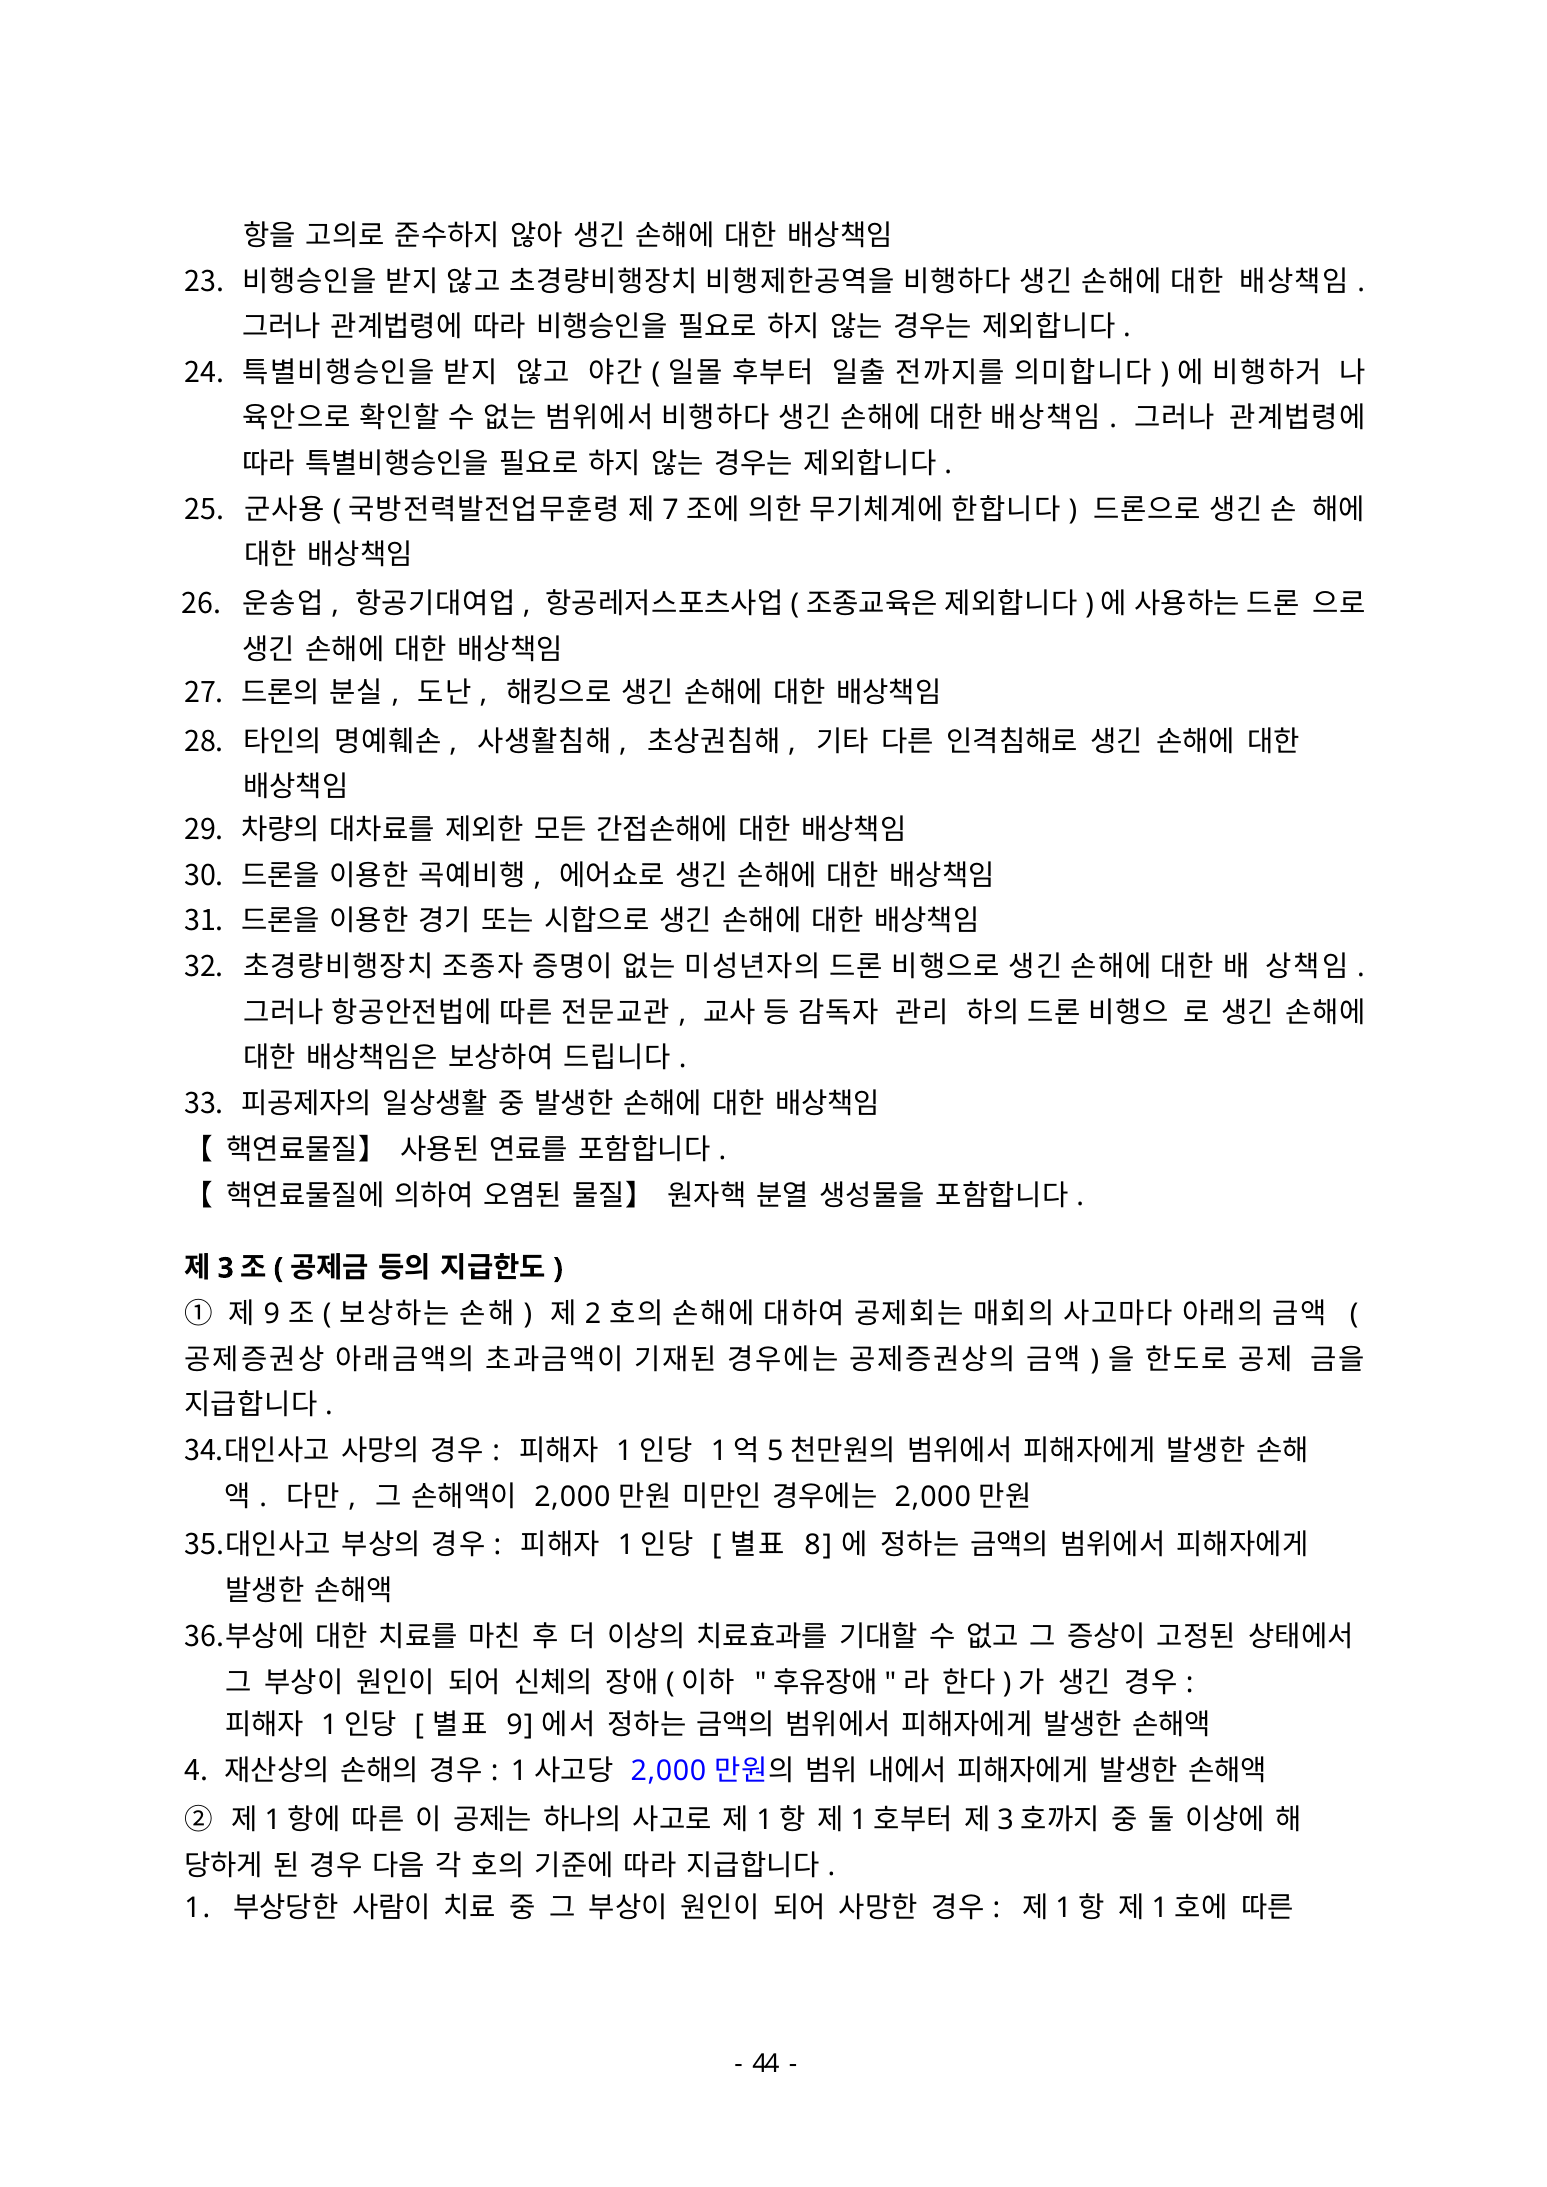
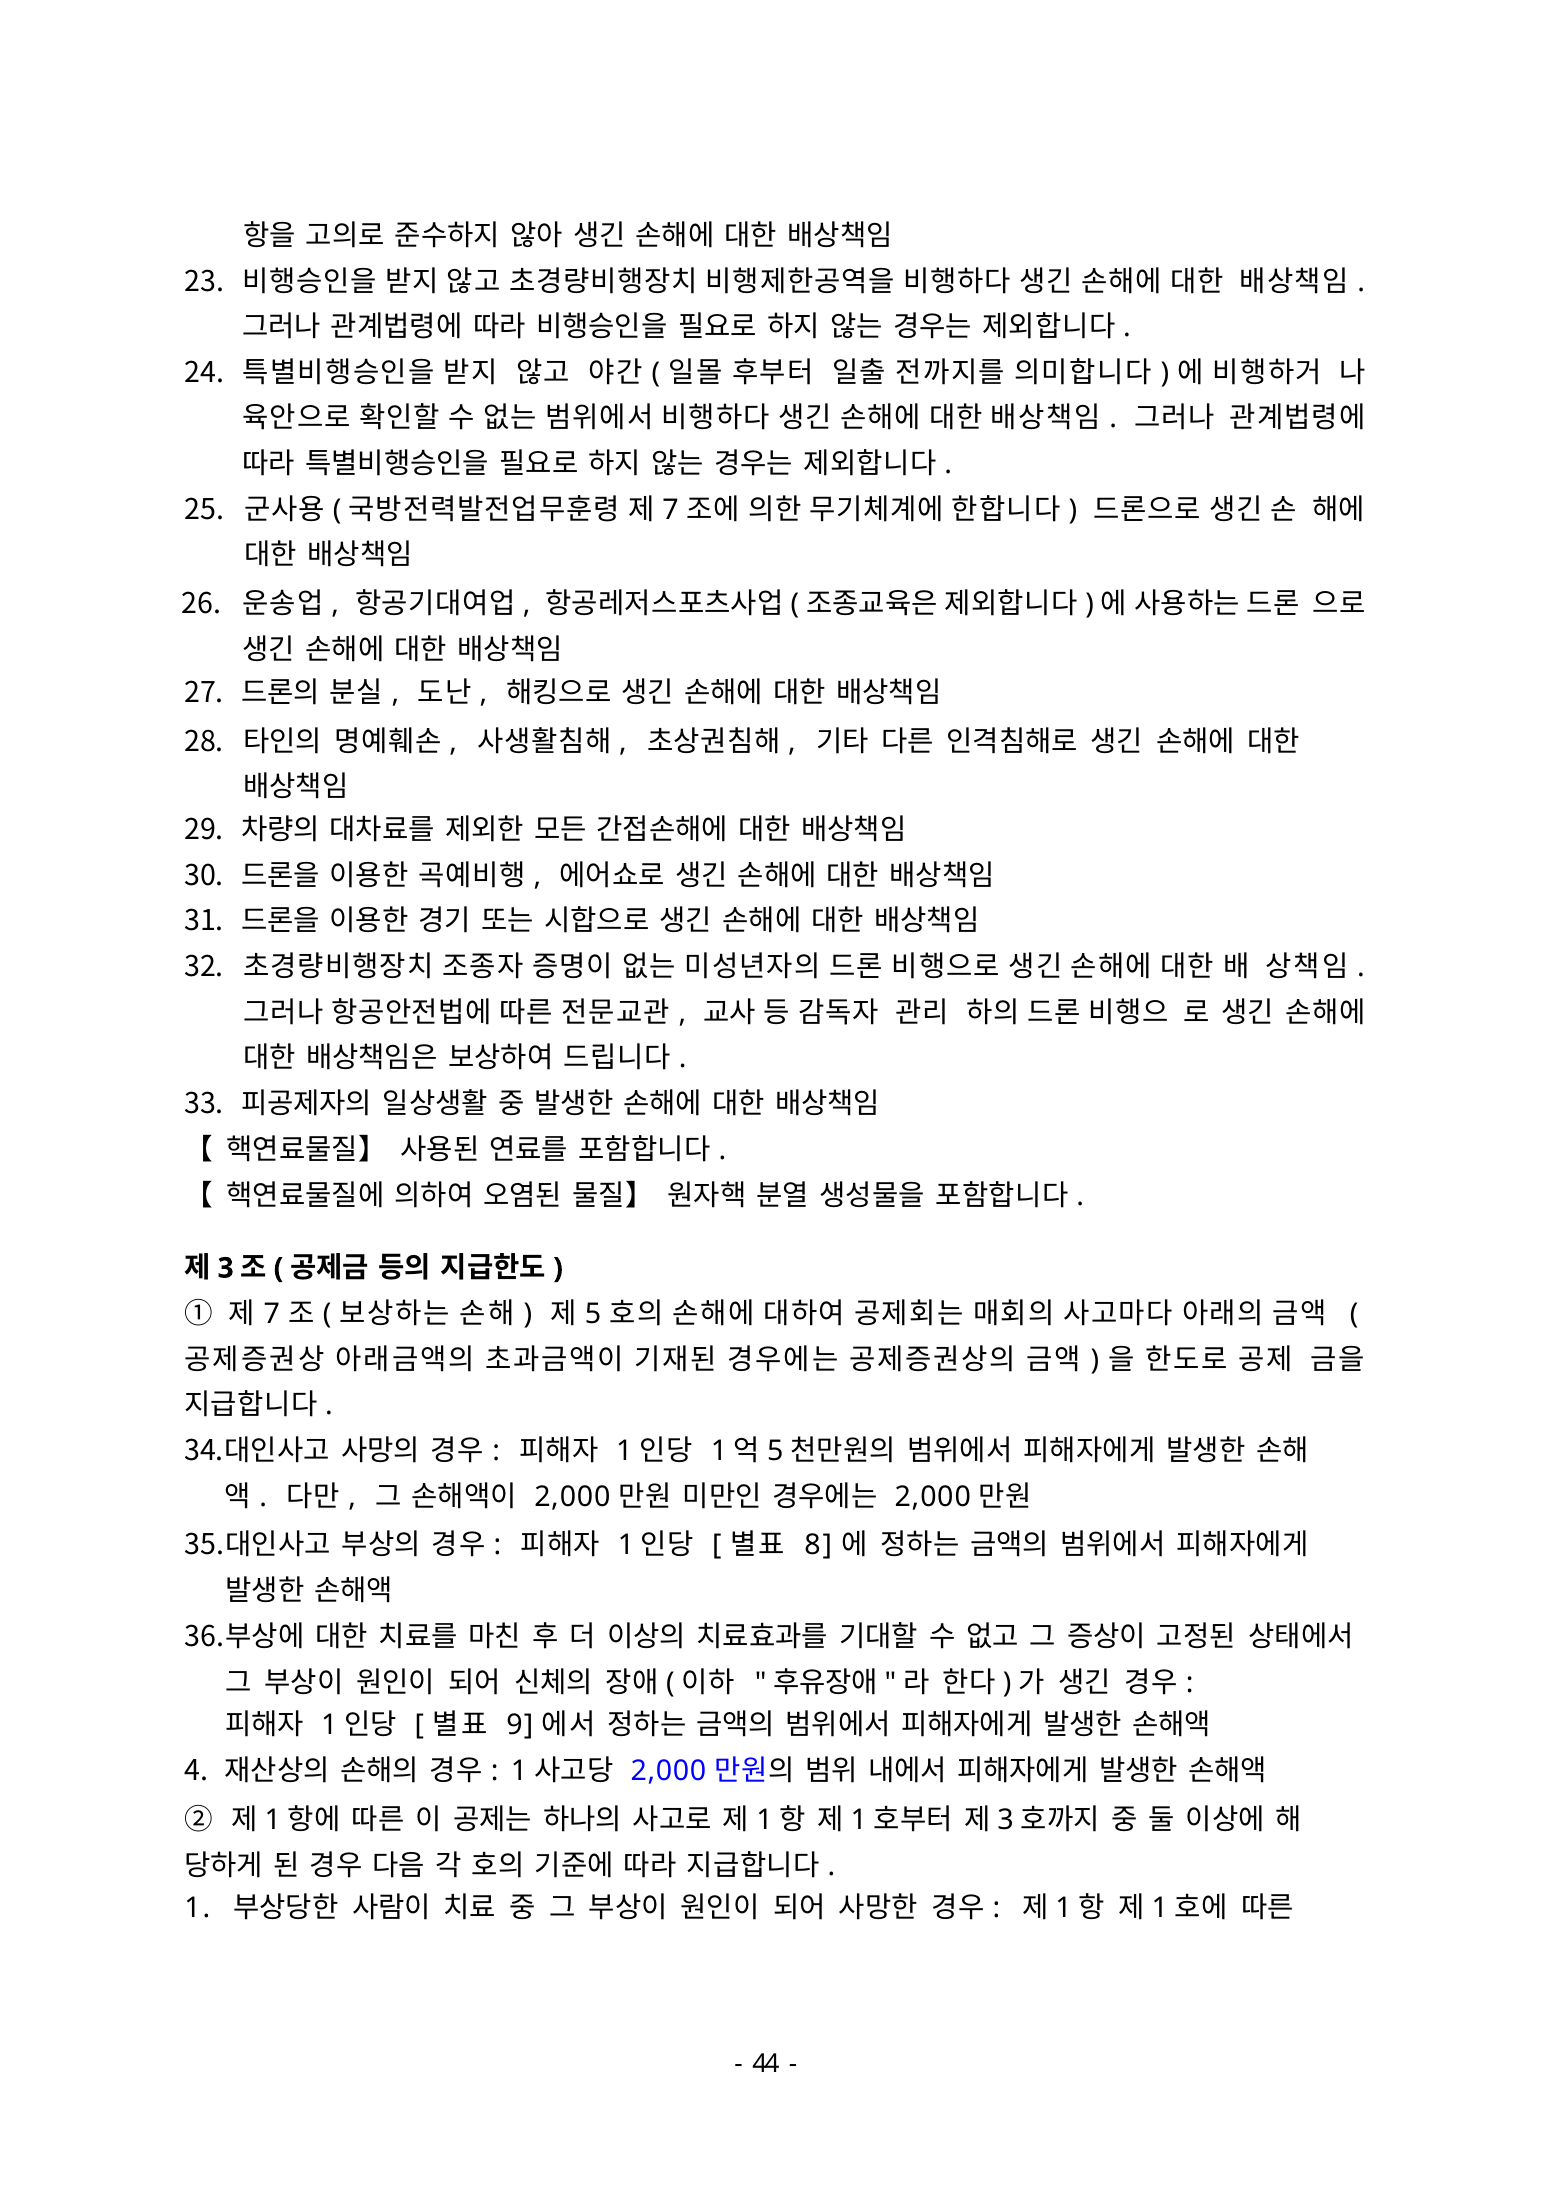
9 at (272, 1314): 9 -> 7
2: 2 -> 5
